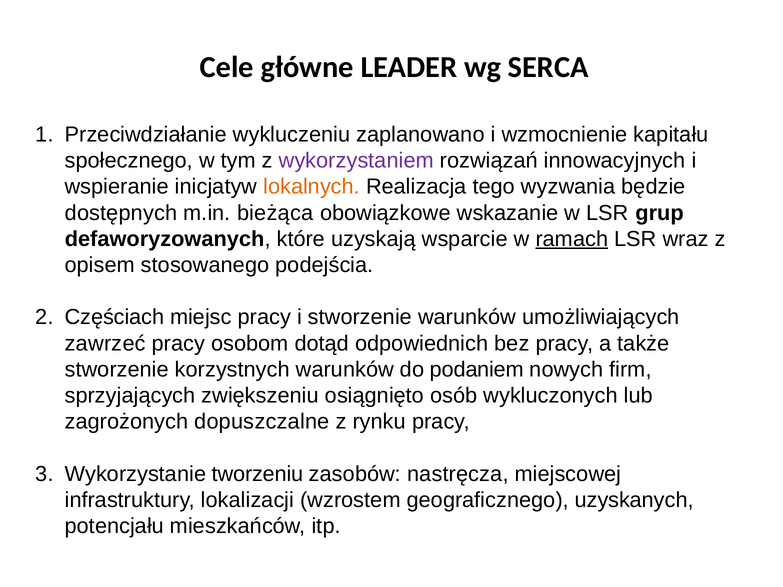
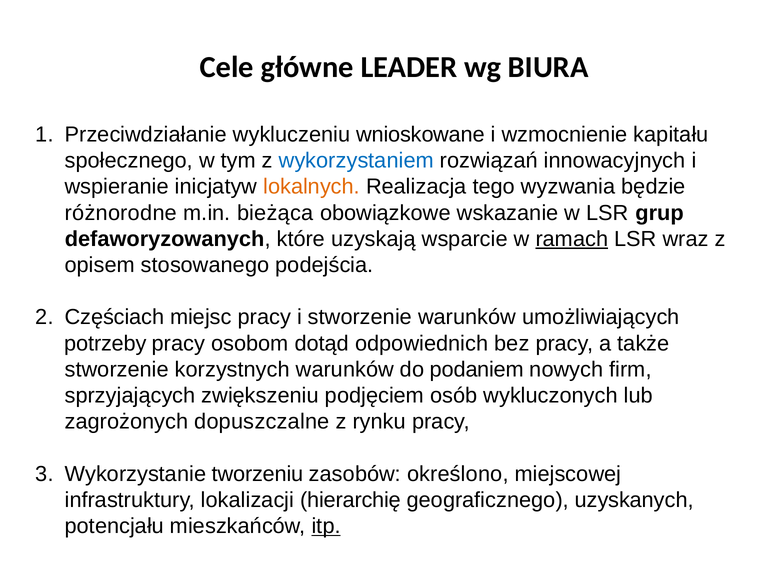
SERCA: SERCA -> BIURA
zaplanowano: zaplanowano -> wnioskowane
wykorzystaniem colour: purple -> blue
dostępnych: dostępnych -> różnorodne
zawrzeć: zawrzeć -> potrzeby
osiągnięto: osiągnięto -> podjęciem
nastręcza: nastręcza -> określono
wzrostem: wzrostem -> hierarchię
itp underline: none -> present
